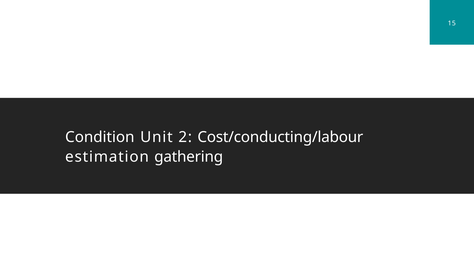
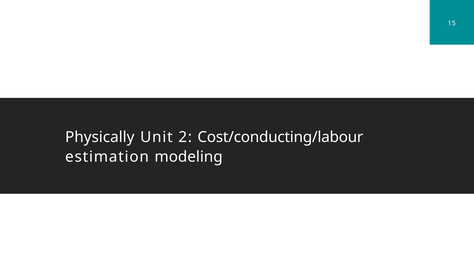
Condition: Condition -> Physically
gathering: gathering -> modeling
